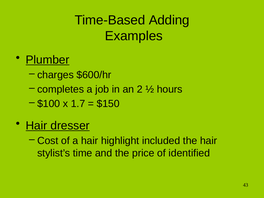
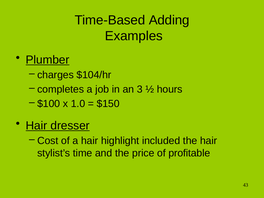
$600/hr: $600/hr -> $104/hr
2: 2 -> 3
1.7: 1.7 -> 1.0
identified: identified -> profitable
